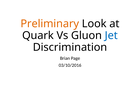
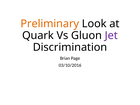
Jet colour: blue -> purple
